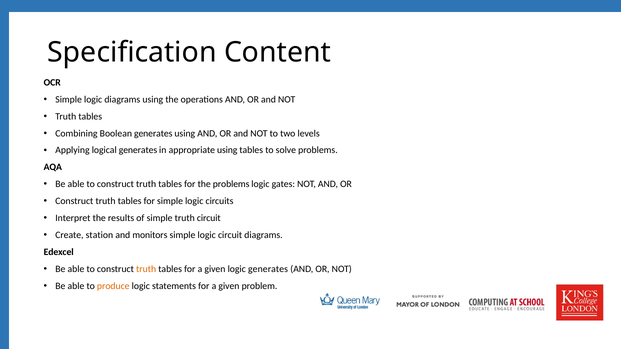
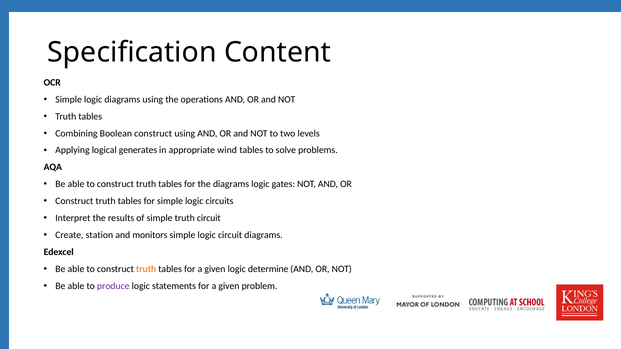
Boolean generates: generates -> construct
appropriate using: using -> wind
the problems: problems -> diagrams
logic generates: generates -> determine
produce colour: orange -> purple
